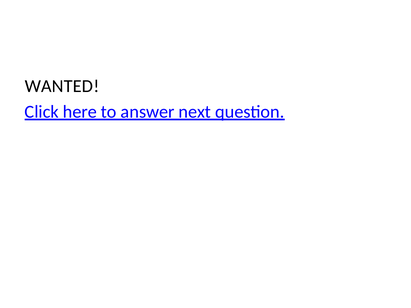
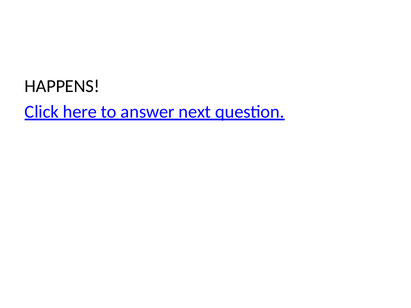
WANTED: WANTED -> HAPPENS
